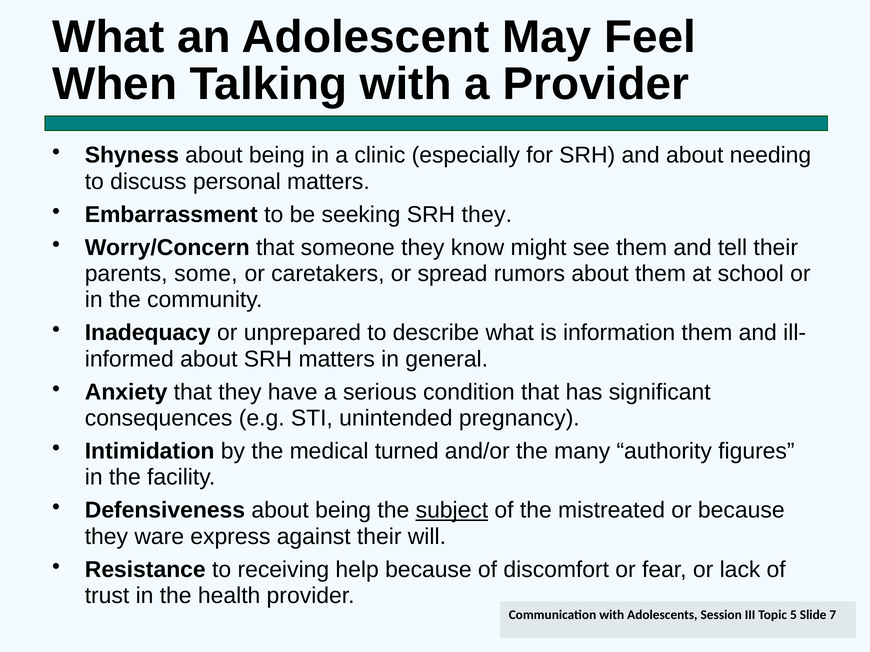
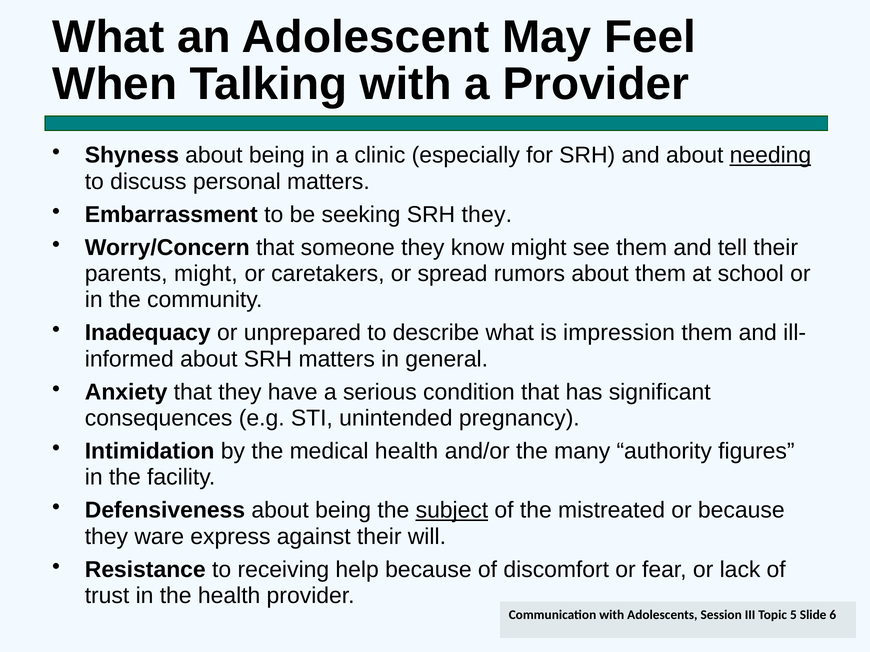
needing underline: none -> present
parents some: some -> might
information: information -> impression
medical turned: turned -> health
7: 7 -> 6
